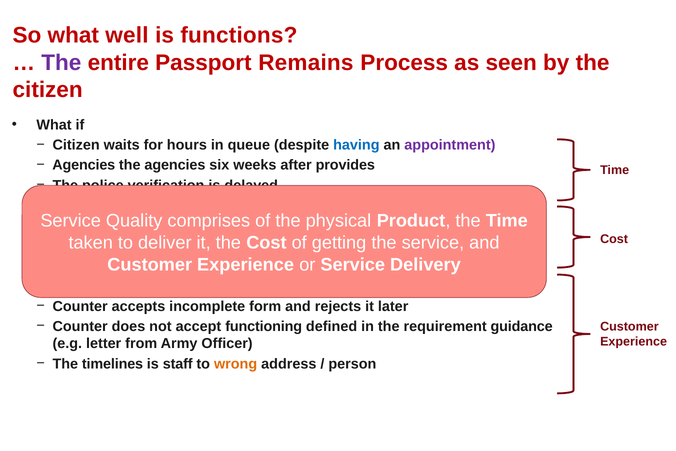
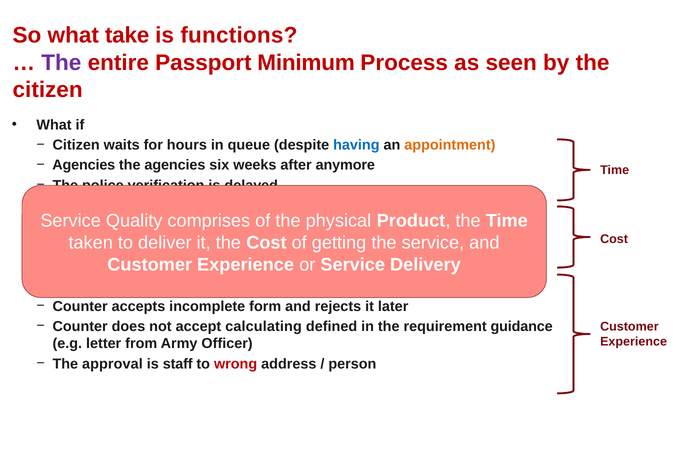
well: well -> take
Remains: Remains -> Minimum
appointment colour: purple -> orange
provides: provides -> anymore
functioning: functioning -> calculating
timelines: timelines -> approval
wrong colour: orange -> red
